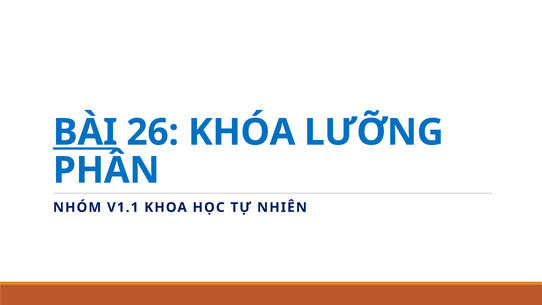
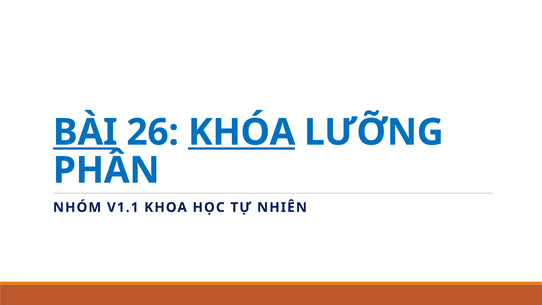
KHÓA underline: none -> present
